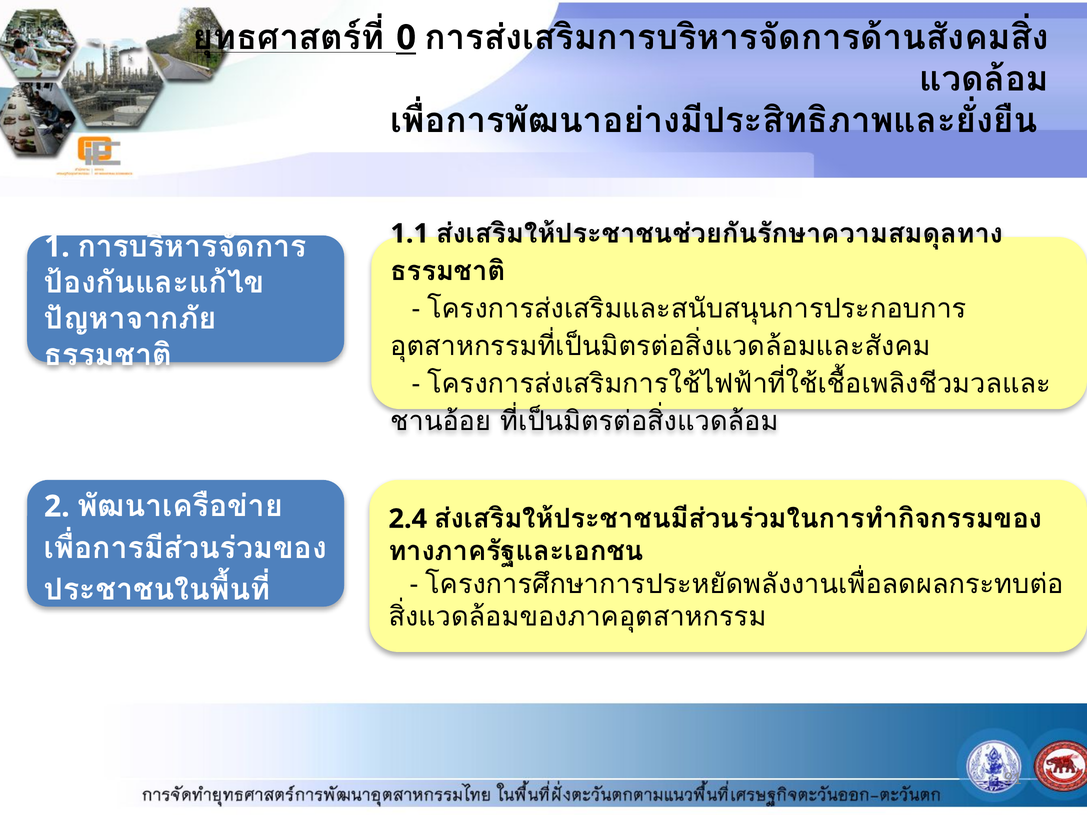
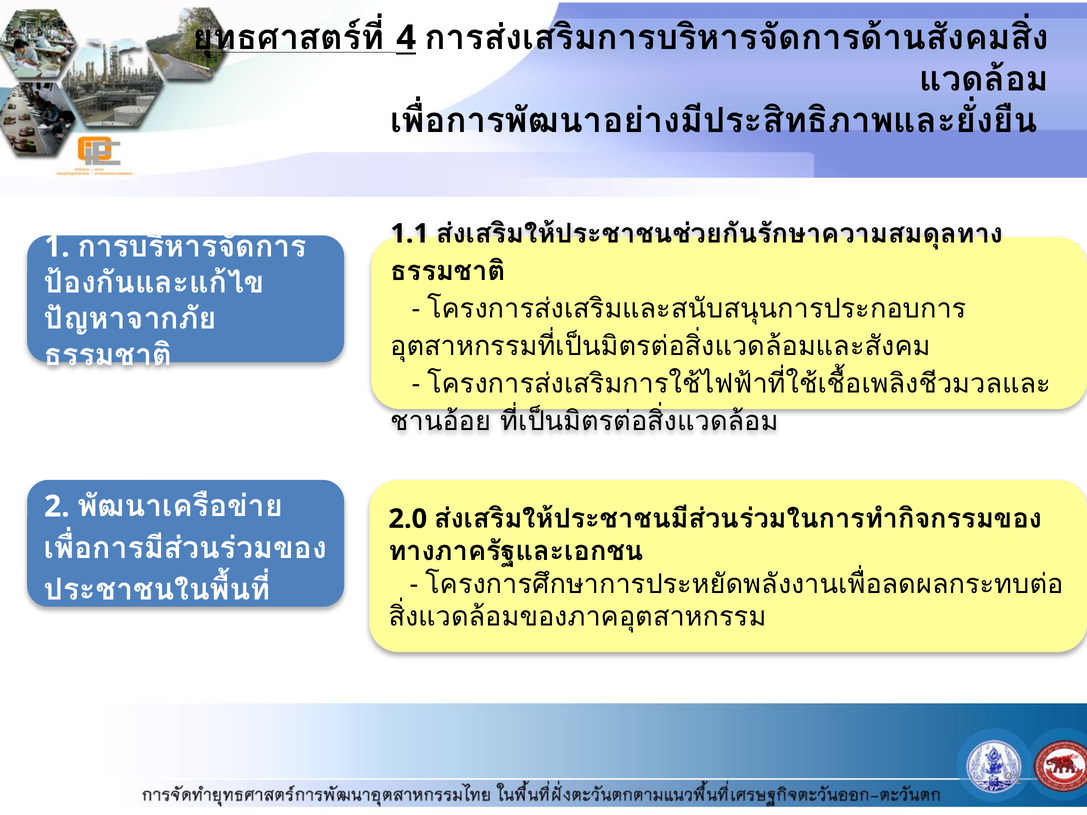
0: 0 -> 4
2.4: 2.4 -> 2.0
